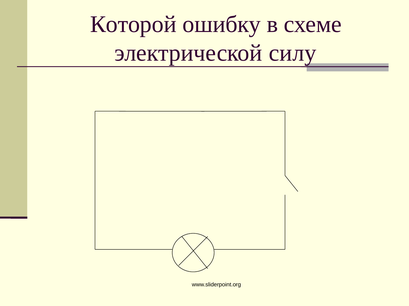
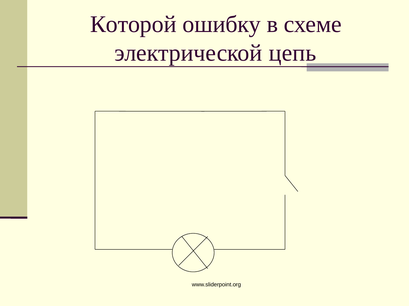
силу: силу -> цепь
